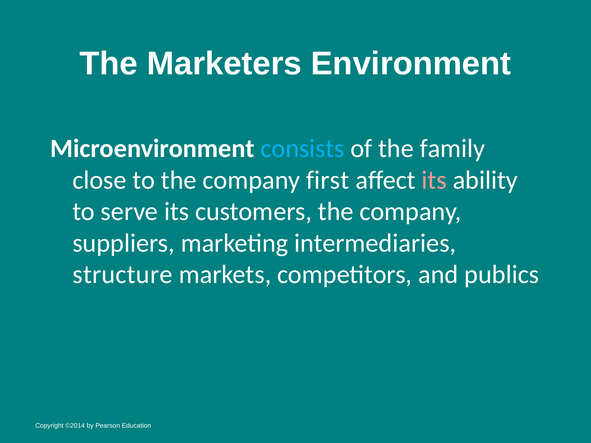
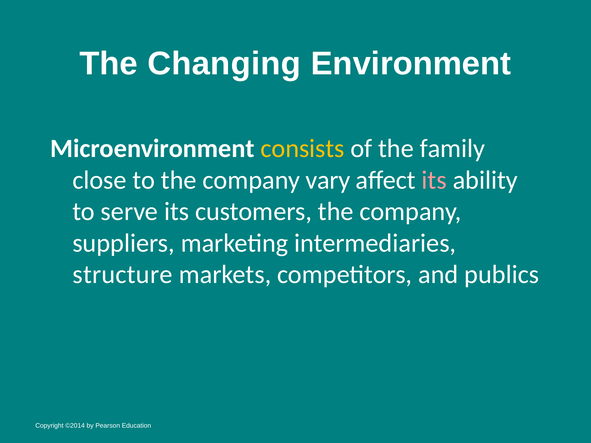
Marketers: Marketers -> Changing
consists colour: light blue -> yellow
first: first -> vary
